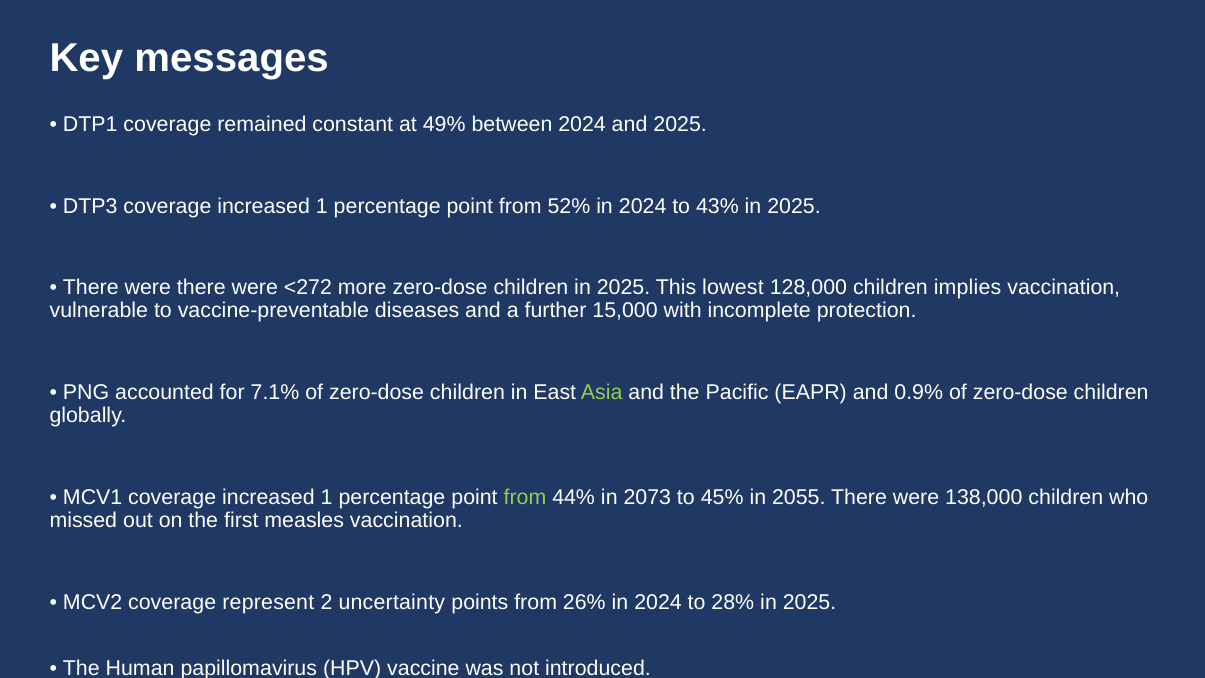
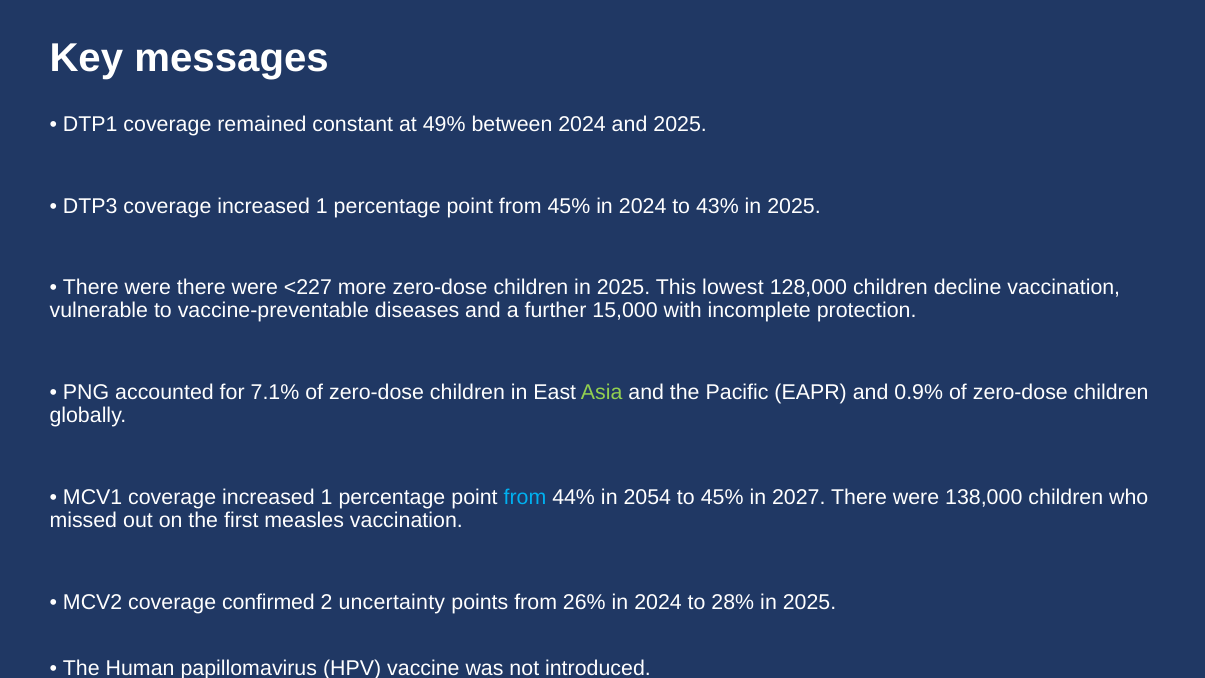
from 52%: 52% -> 45%
<272: <272 -> <227
implies: implies -> decline
from at (525, 497) colour: light green -> light blue
2073: 2073 -> 2054
2055: 2055 -> 2027
represent: represent -> confirmed
